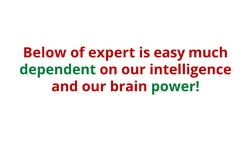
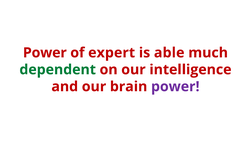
Below at (45, 53): Below -> Power
easy: easy -> able
power at (175, 87) colour: green -> purple
